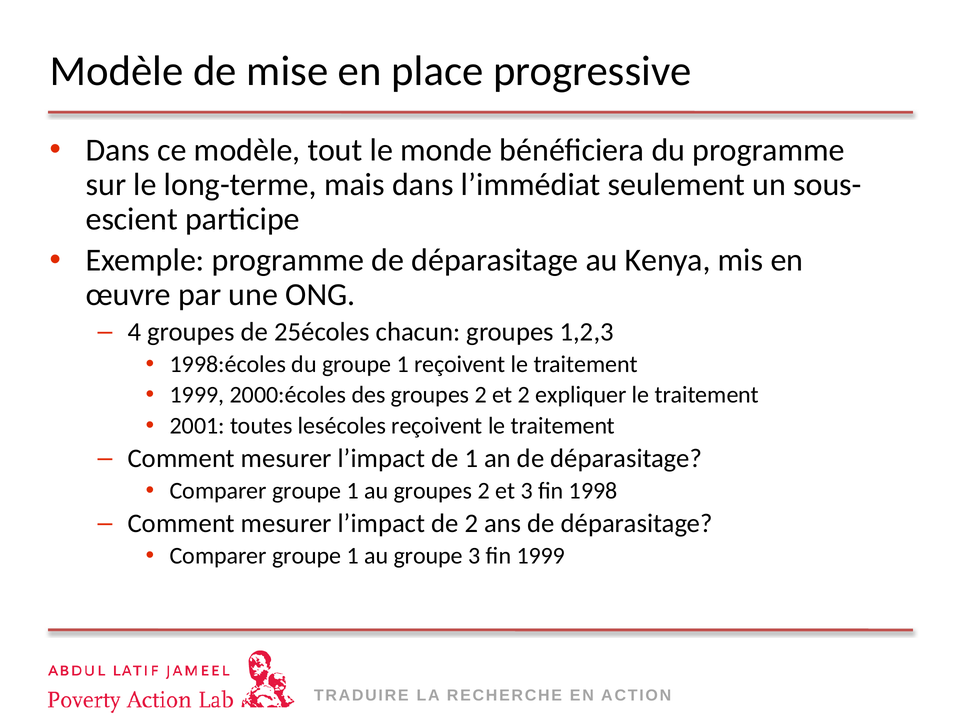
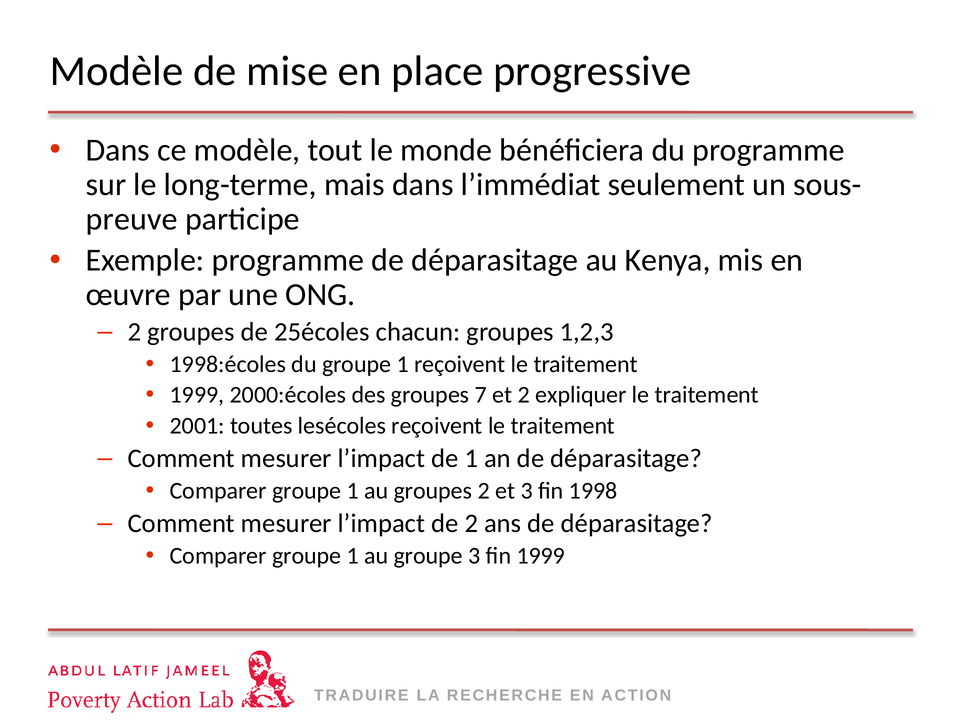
escient: escient -> preuve
4 at (134, 332): 4 -> 2
des groupes 2: 2 -> 7
